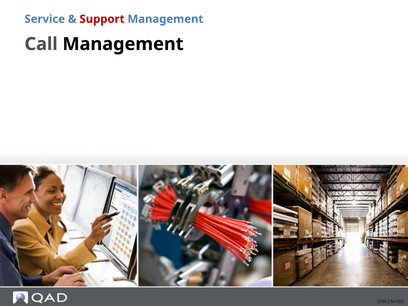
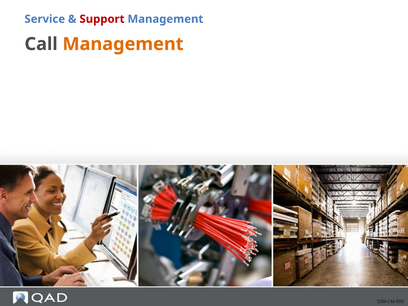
Management at (123, 44) colour: black -> orange
